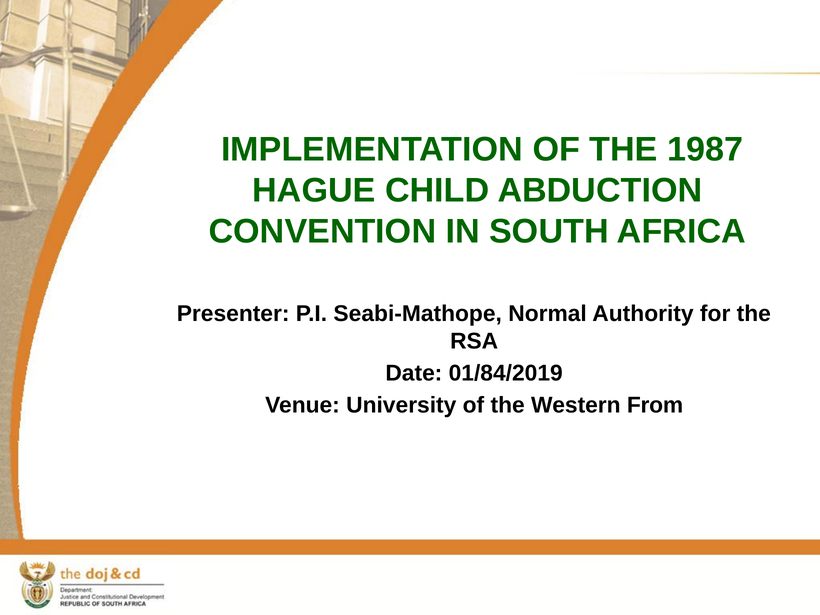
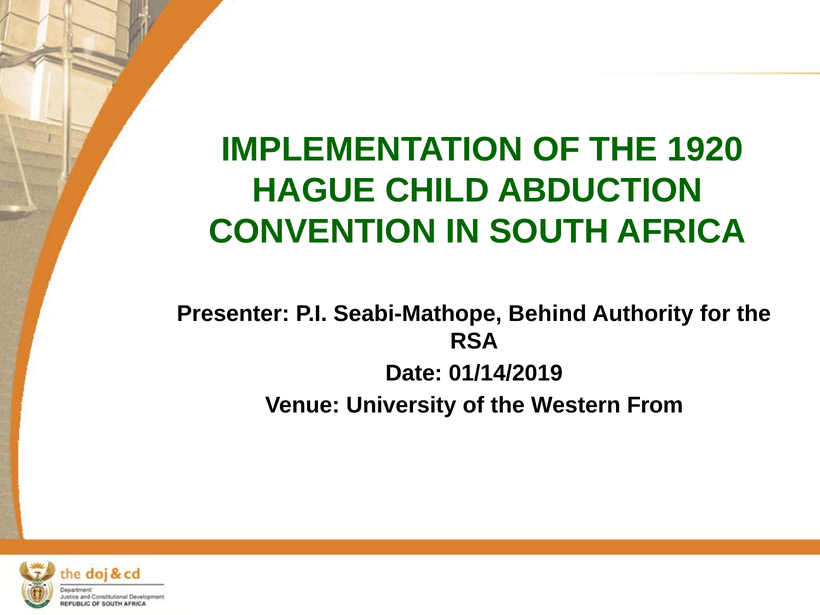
1987: 1987 -> 1920
Normal: Normal -> Behind
01/84/2019: 01/84/2019 -> 01/14/2019
